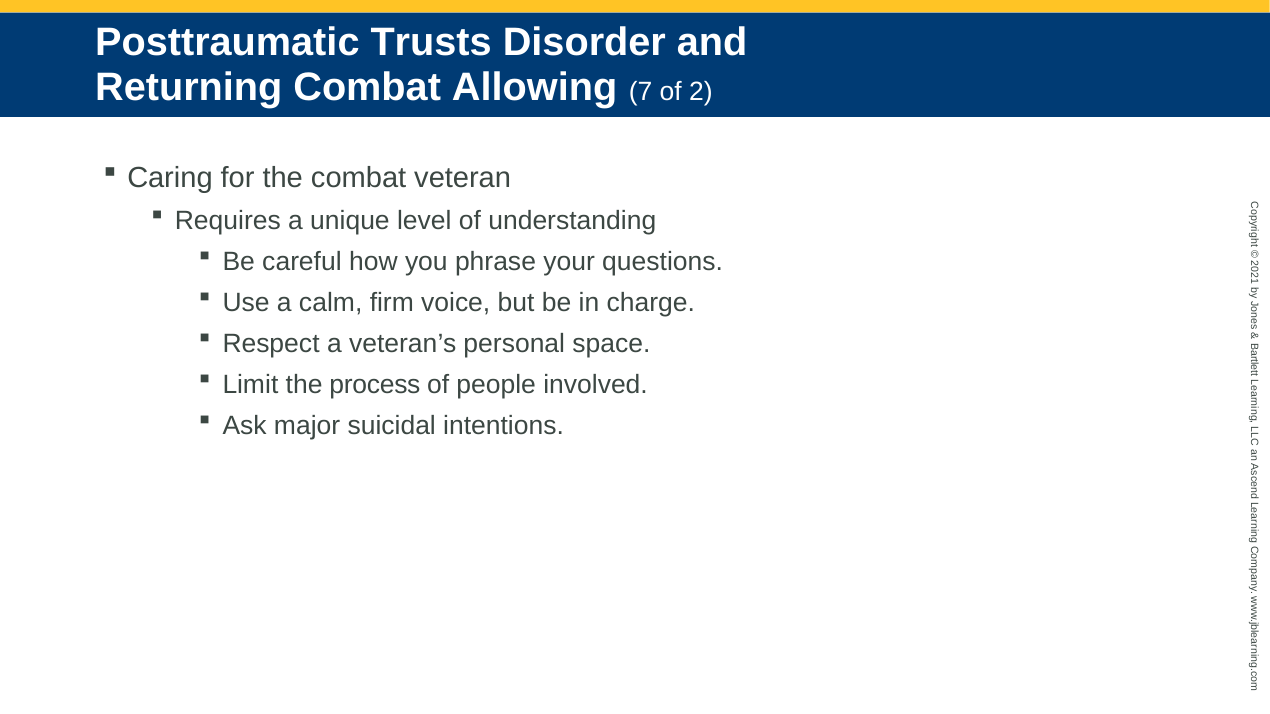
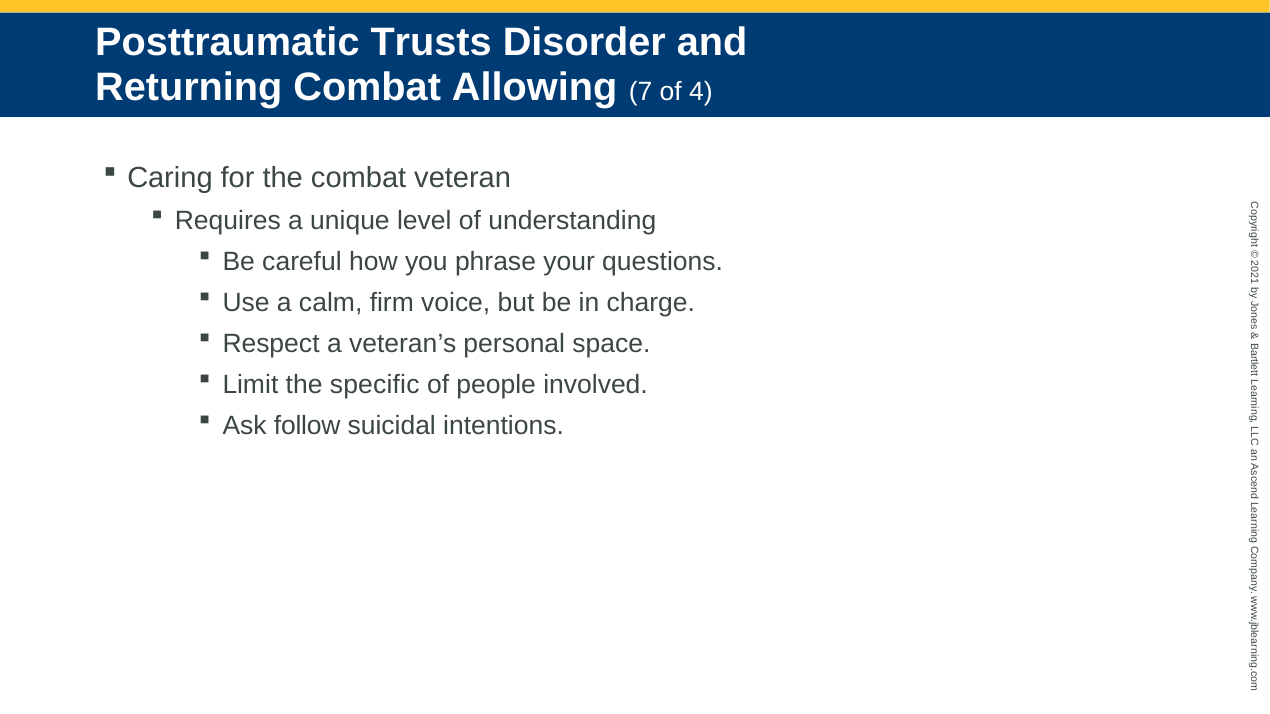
of 2: 2 -> 4
process: process -> specific
major: major -> follow
